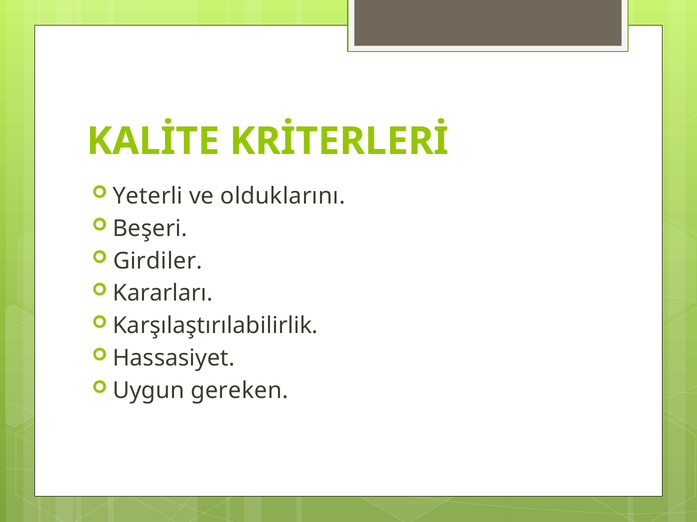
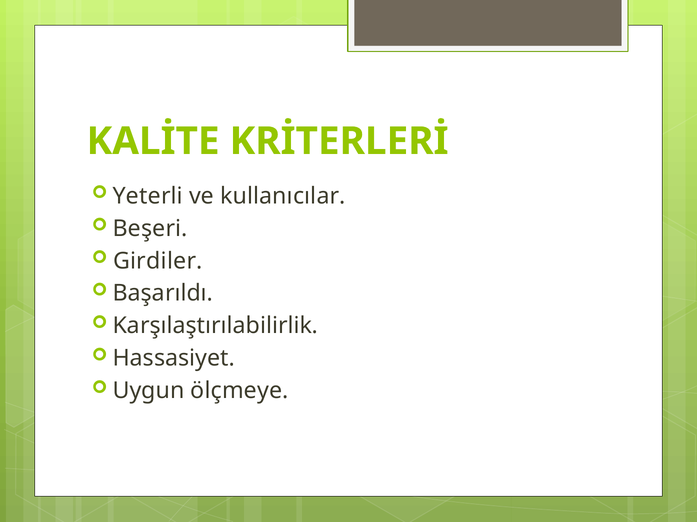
olduklarını: olduklarını -> kullanıcılar
Kararları: Kararları -> Başarıldı
gereken: gereken -> ölçmeye
